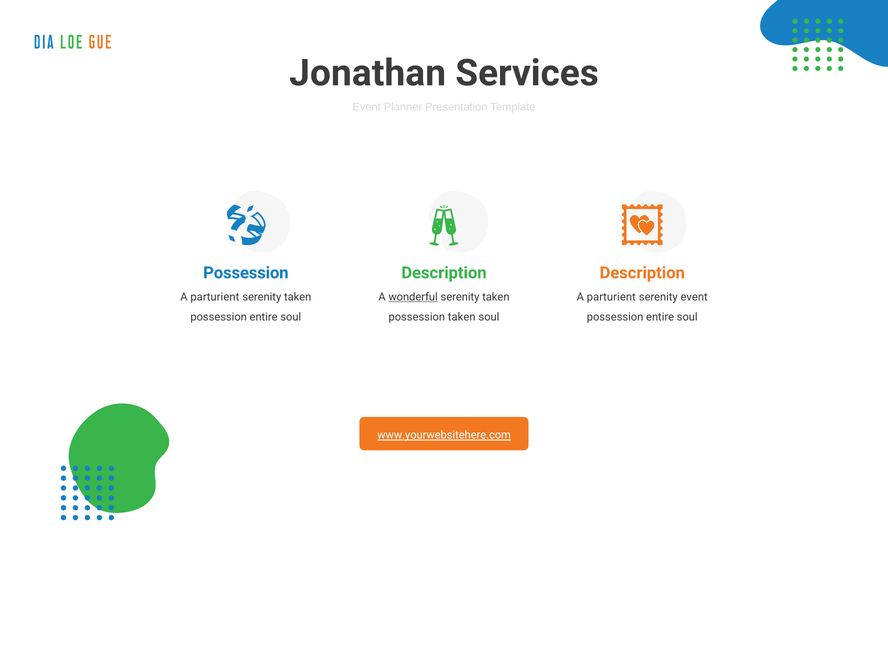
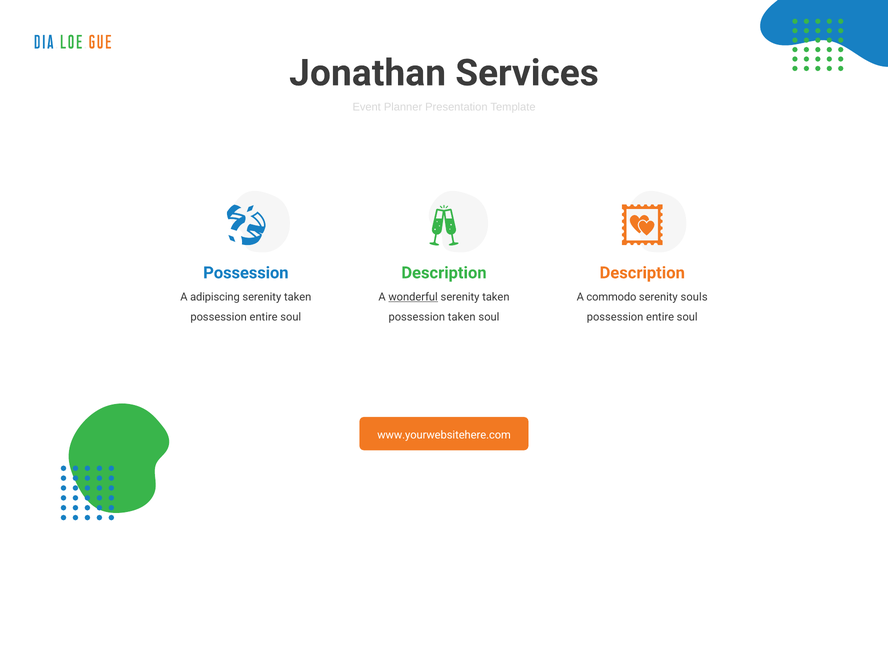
parturient at (215, 297): parturient -> adipiscing
parturient at (611, 297): parturient -> commodo
serenity event: event -> souls
www.yourwebsitehere.com underline: present -> none
